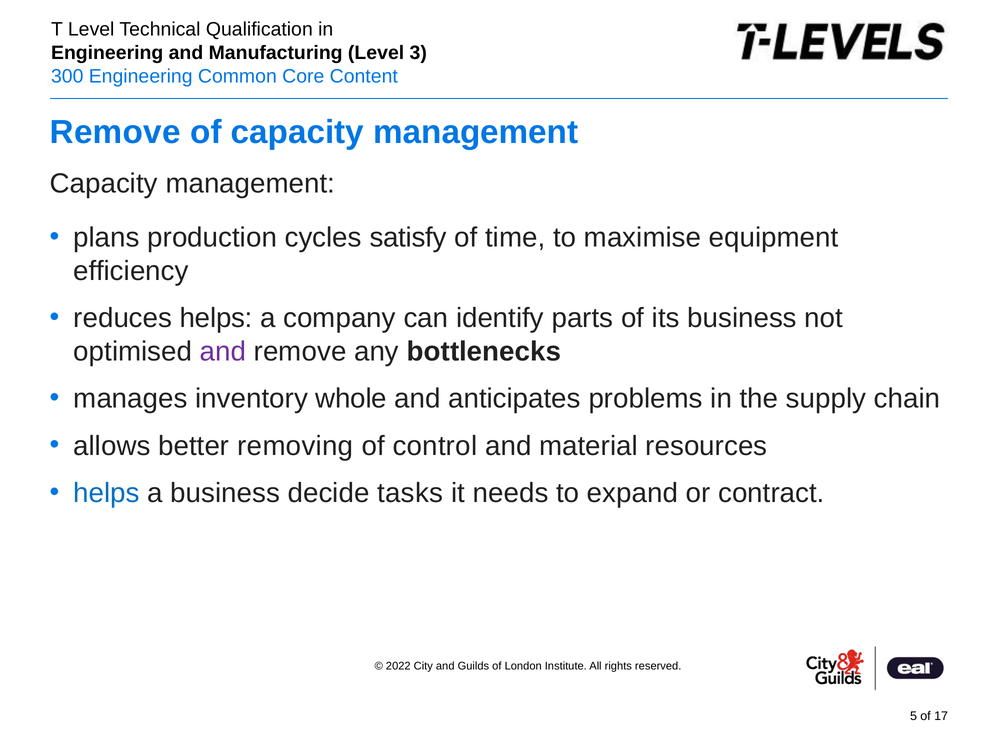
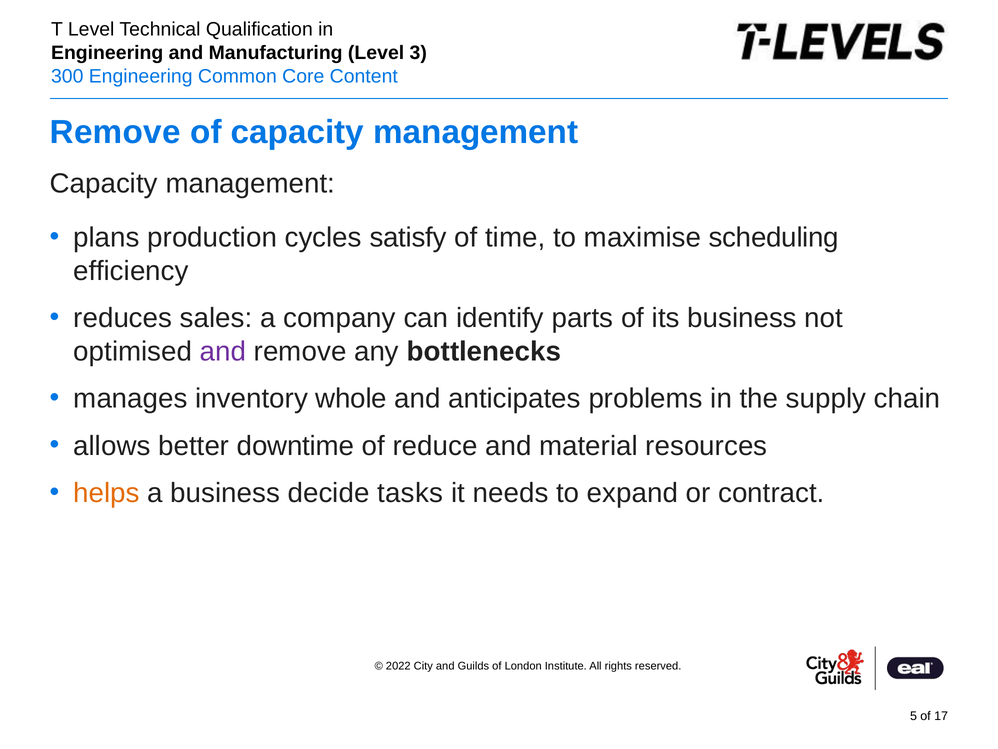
equipment: equipment -> scheduling
reduces helps: helps -> sales
removing: removing -> downtime
control: control -> reduce
helps at (107, 493) colour: blue -> orange
